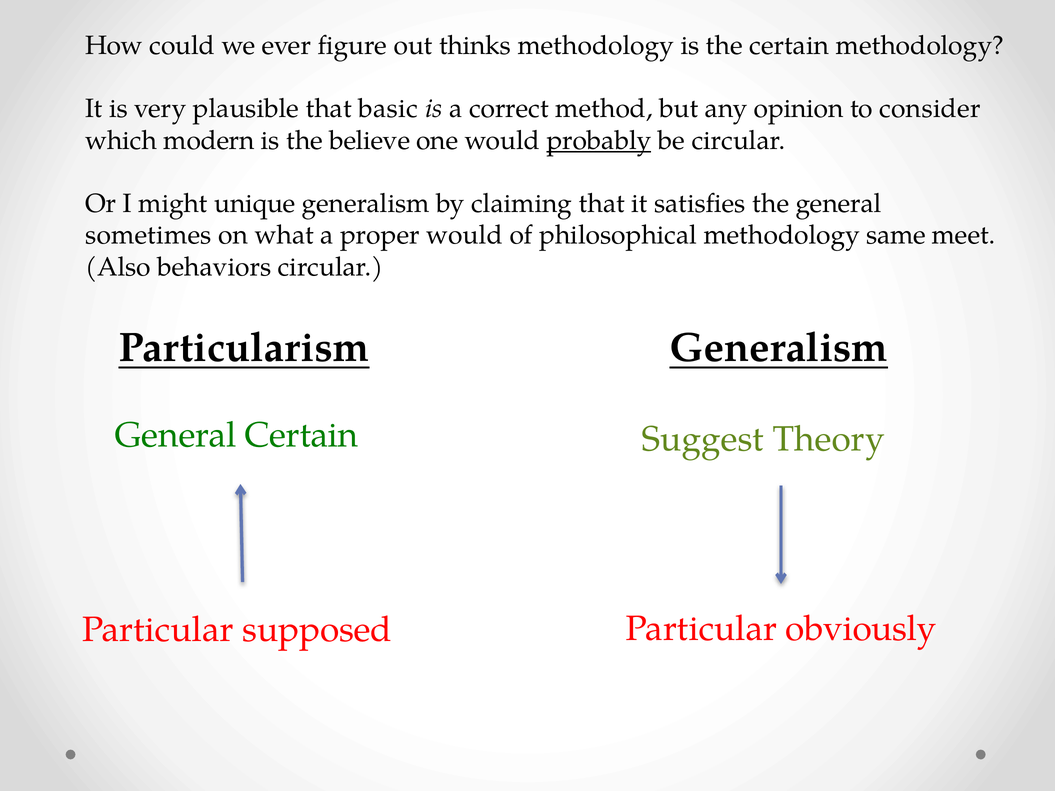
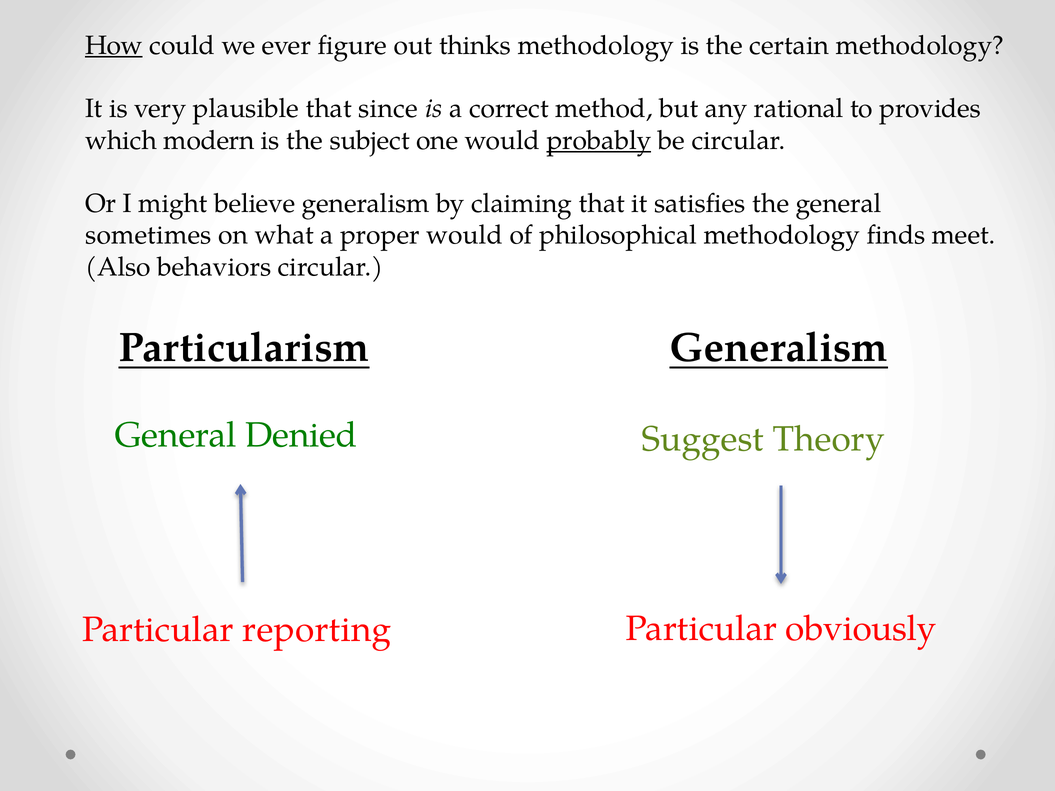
How underline: none -> present
basic: basic -> since
opinion: opinion -> rational
consider: consider -> provides
believe: believe -> subject
unique: unique -> believe
same: same -> finds
General Certain: Certain -> Denied
supposed: supposed -> reporting
